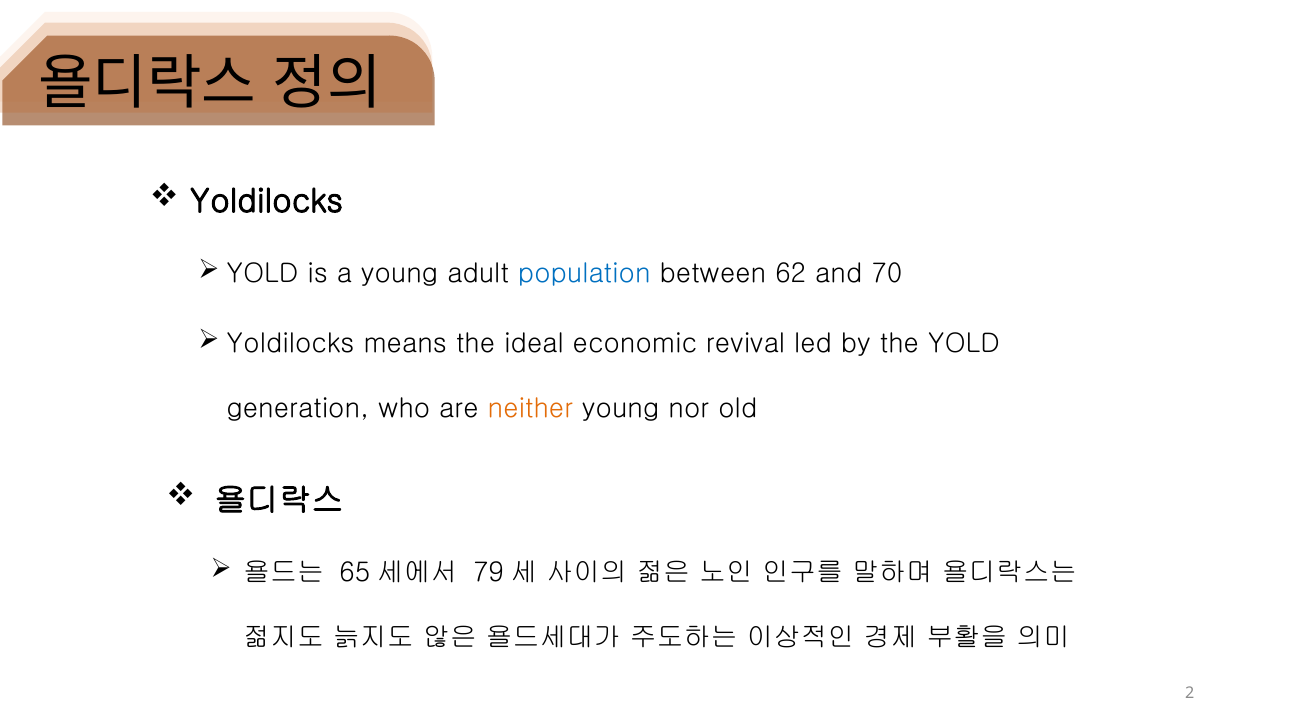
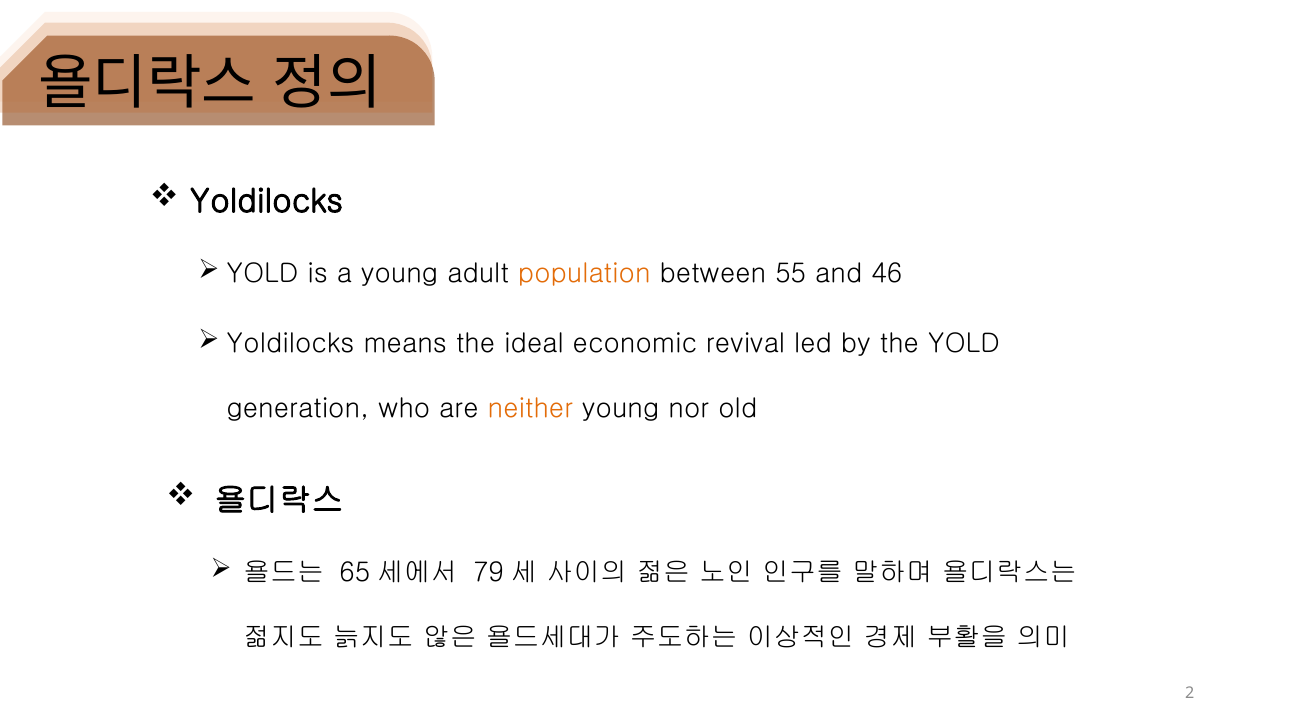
population colour: blue -> orange
62: 62 -> 55
70: 70 -> 46
